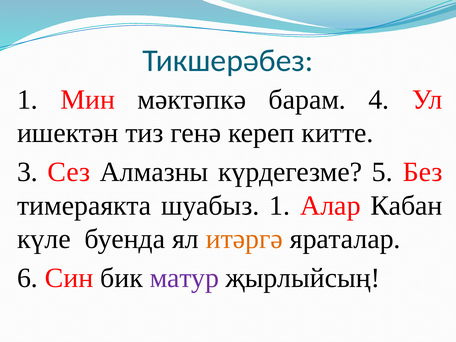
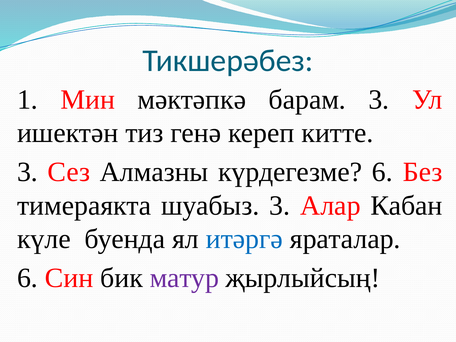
барам 4: 4 -> 3
күрдегезме 5: 5 -> 6
шуабыз 1: 1 -> 3
итәргә colour: orange -> blue
